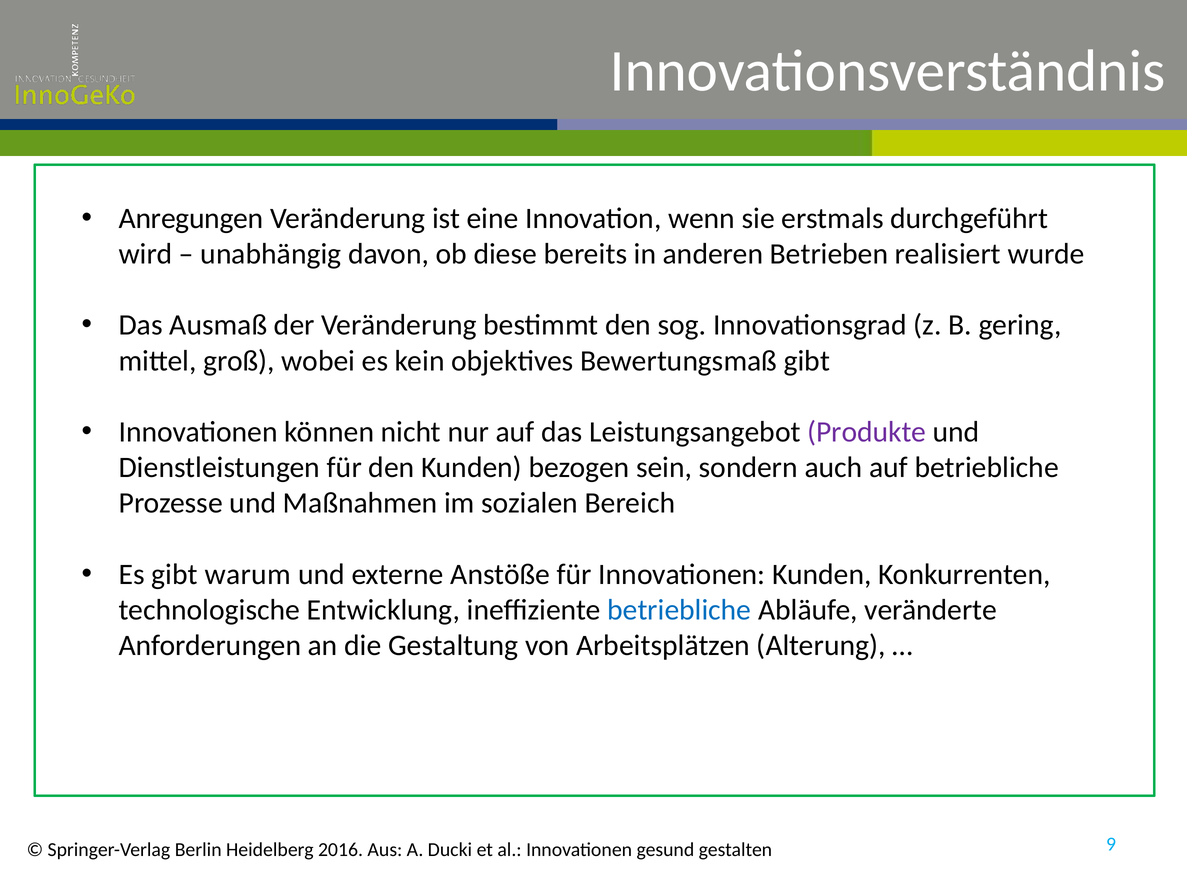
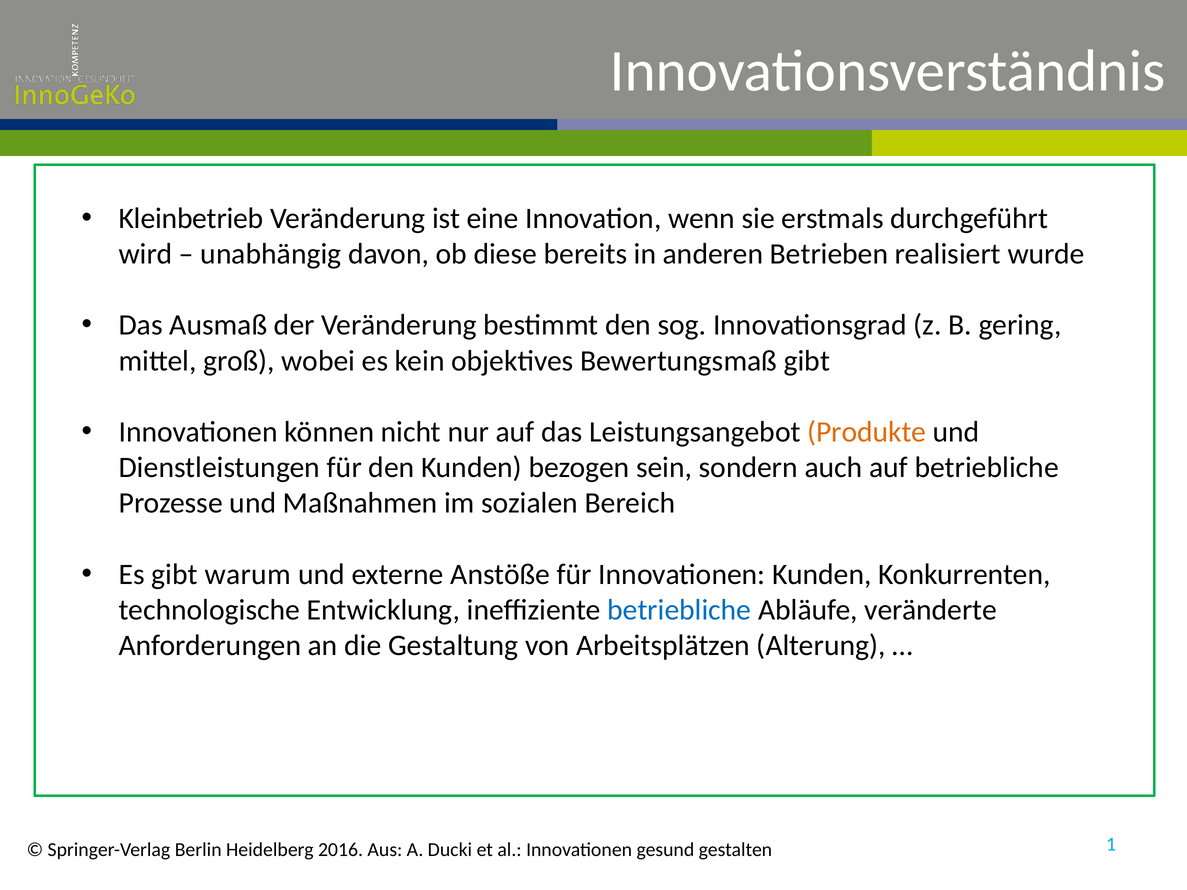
Anregungen: Anregungen -> Kleinbetrieb
Produkte colour: purple -> orange
9: 9 -> 1
